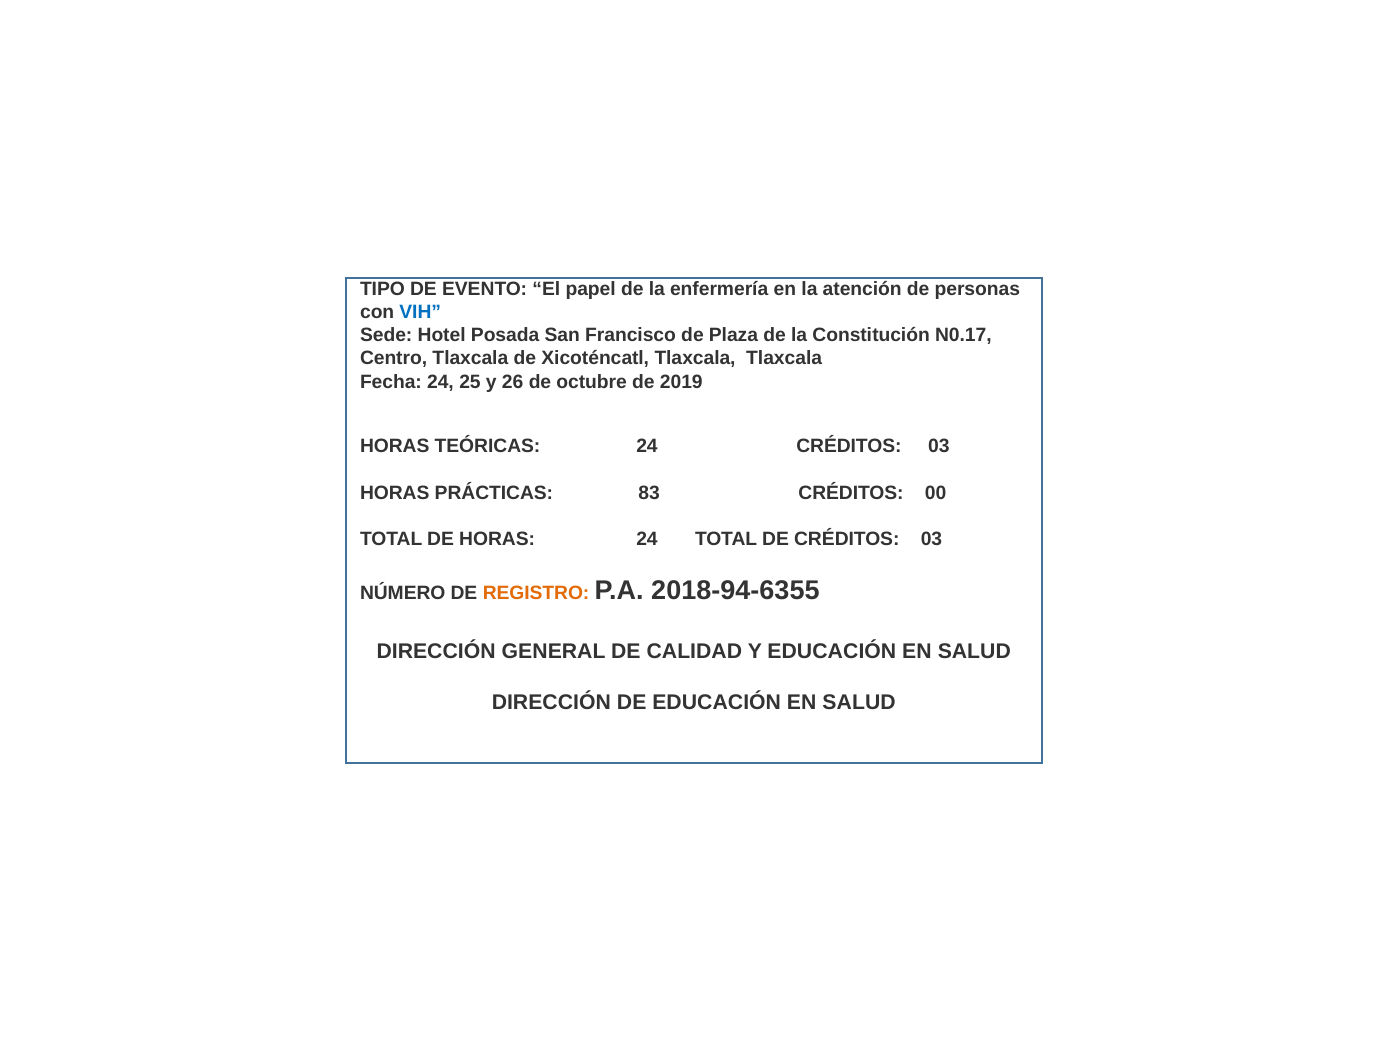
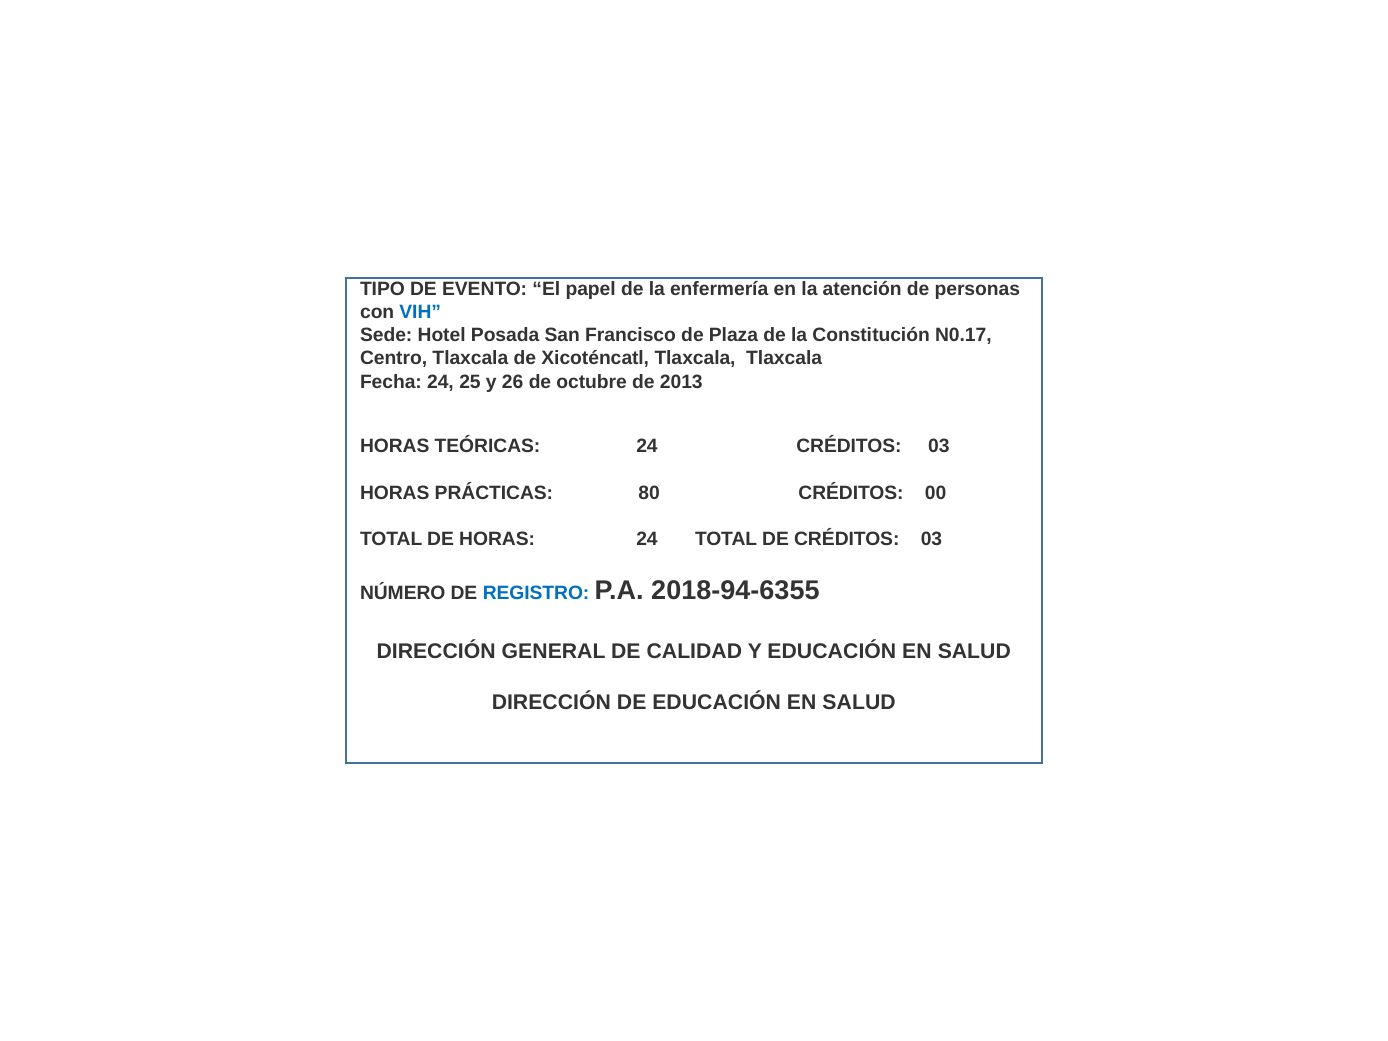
2019: 2019 -> 2013
83: 83 -> 80
REGISTRO colour: orange -> blue
